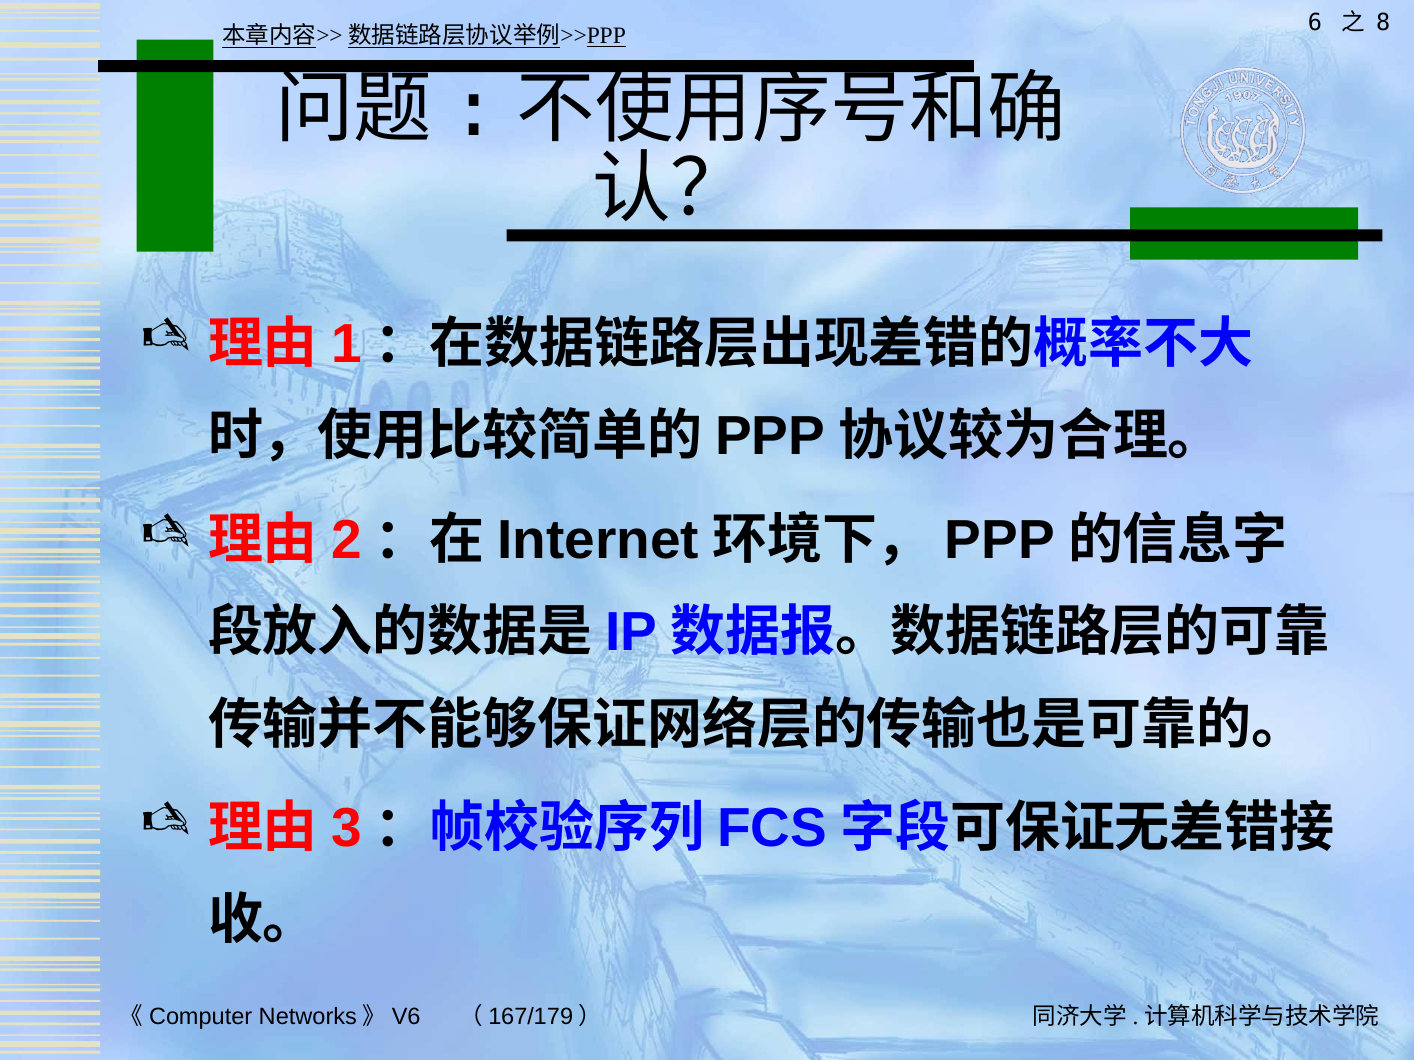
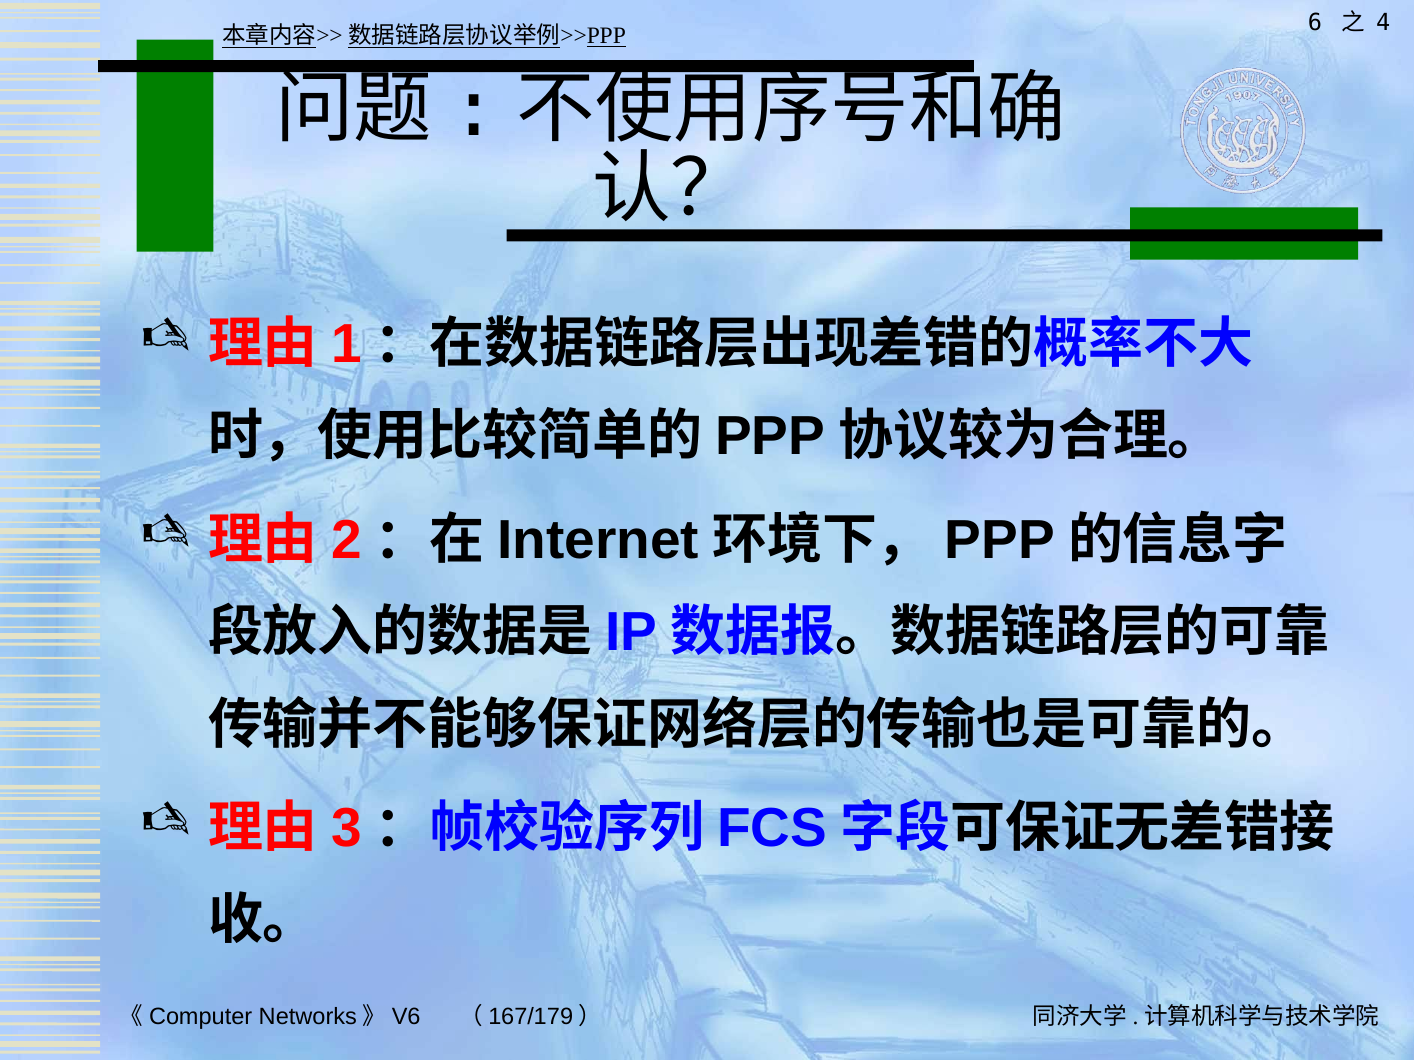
8: 8 -> 4
